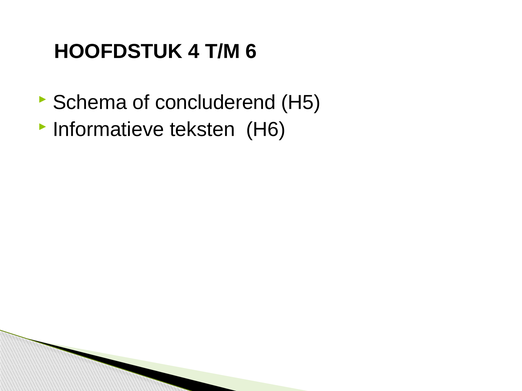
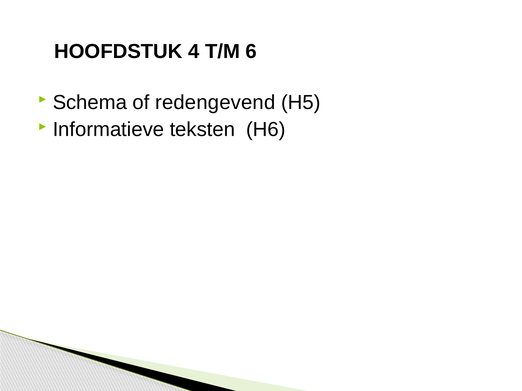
concluderend: concluderend -> redengevend
